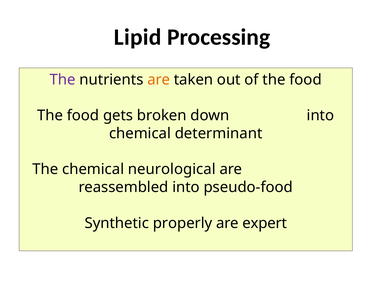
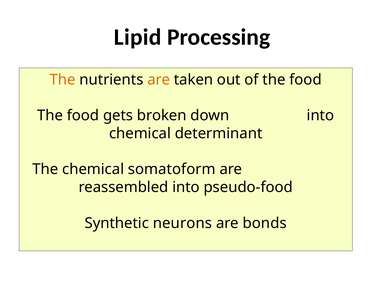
The at (63, 80) colour: purple -> orange
neurological: neurological -> somatoform
properly: properly -> neurons
expert: expert -> bonds
